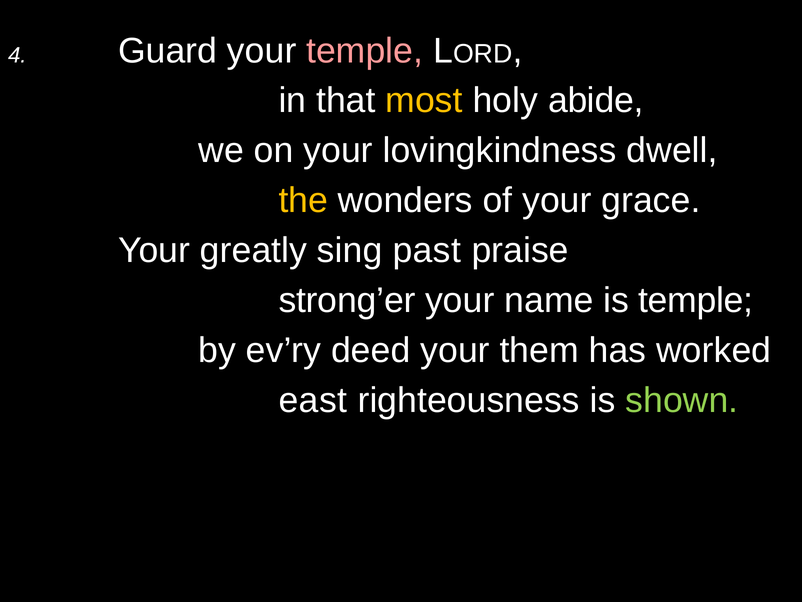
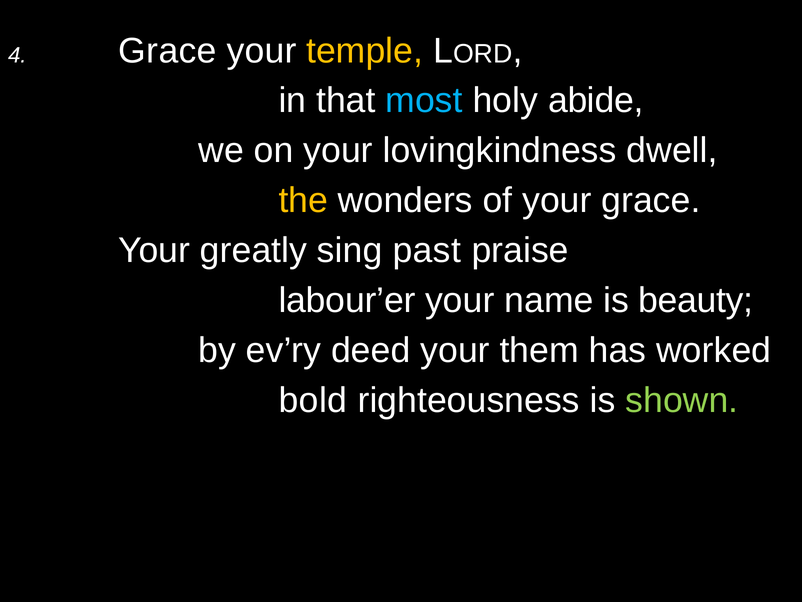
4 Guard: Guard -> Grace
temple at (365, 51) colour: pink -> yellow
most colour: yellow -> light blue
strong’er: strong’er -> labour’er
is temple: temple -> beauty
east: east -> bold
